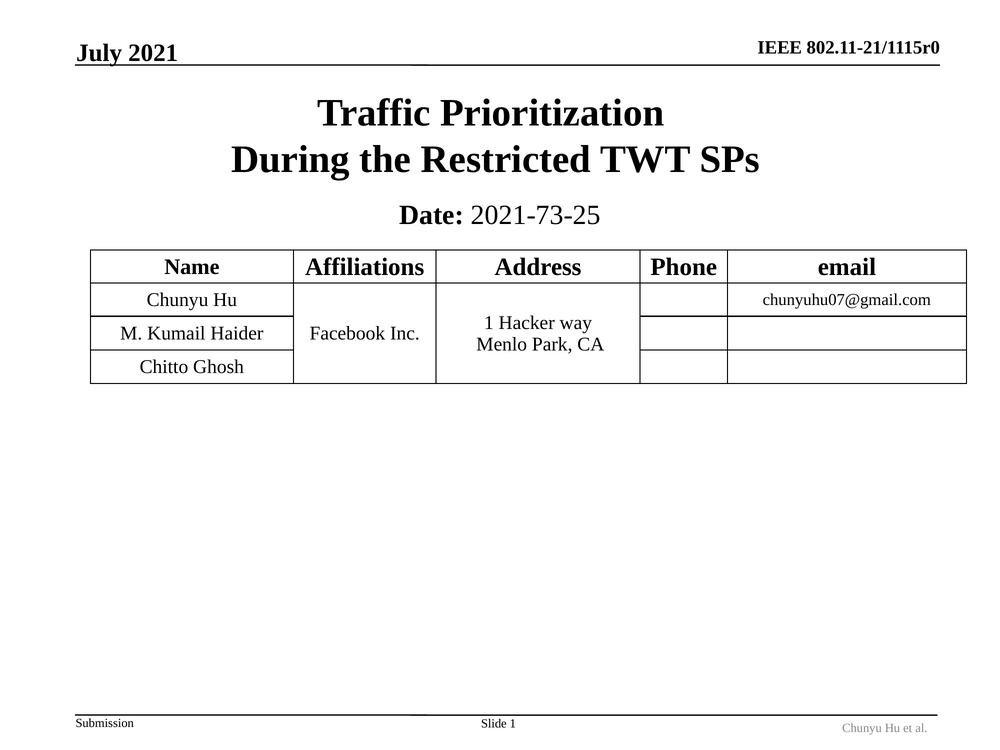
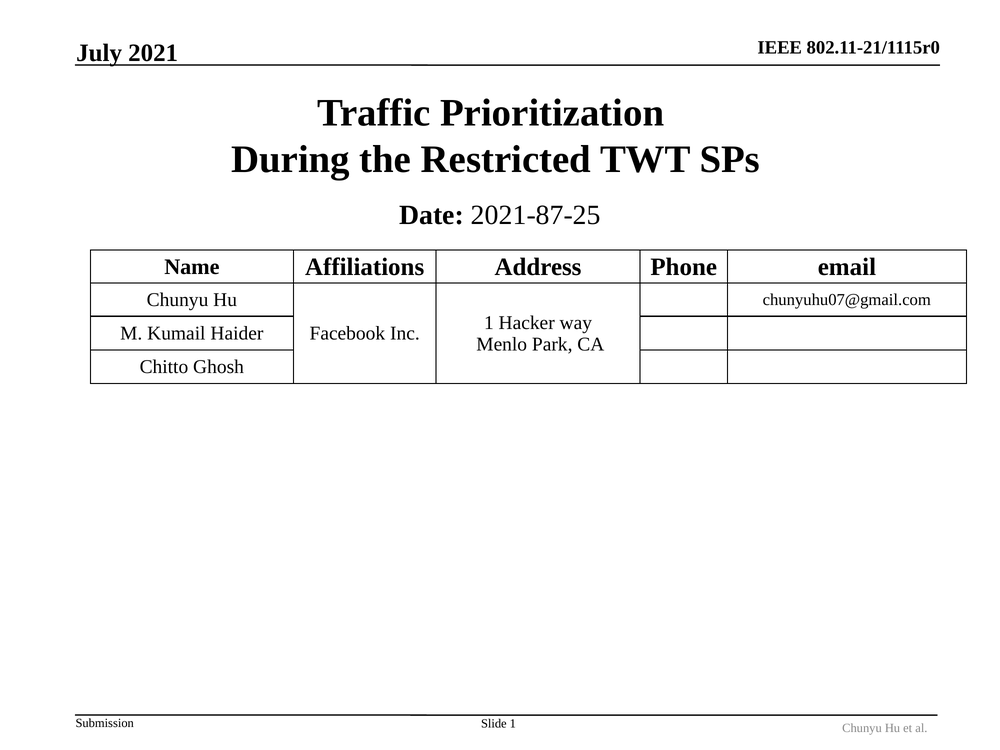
2021-73-25: 2021-73-25 -> 2021-87-25
